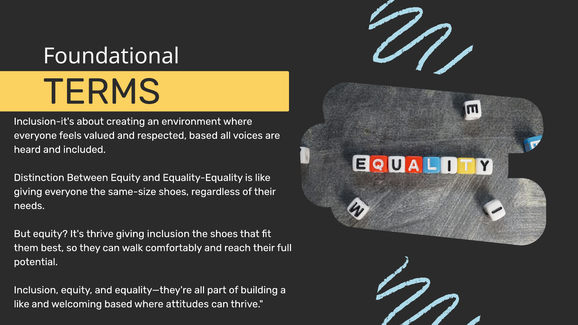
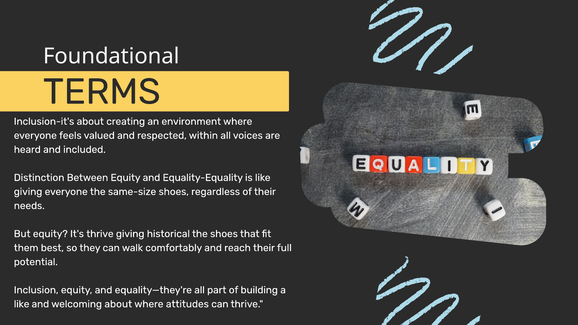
respected based: based -> within
giving inclusion: inclusion -> historical
welcoming based: based -> about
